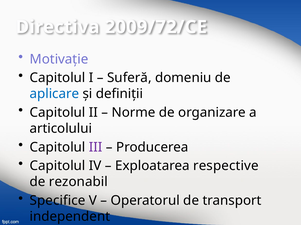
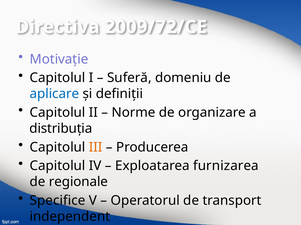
articolului: articolului -> distribuţia
III colour: purple -> orange
respective: respective -> furnizarea
rezonabil: rezonabil -> regionale
